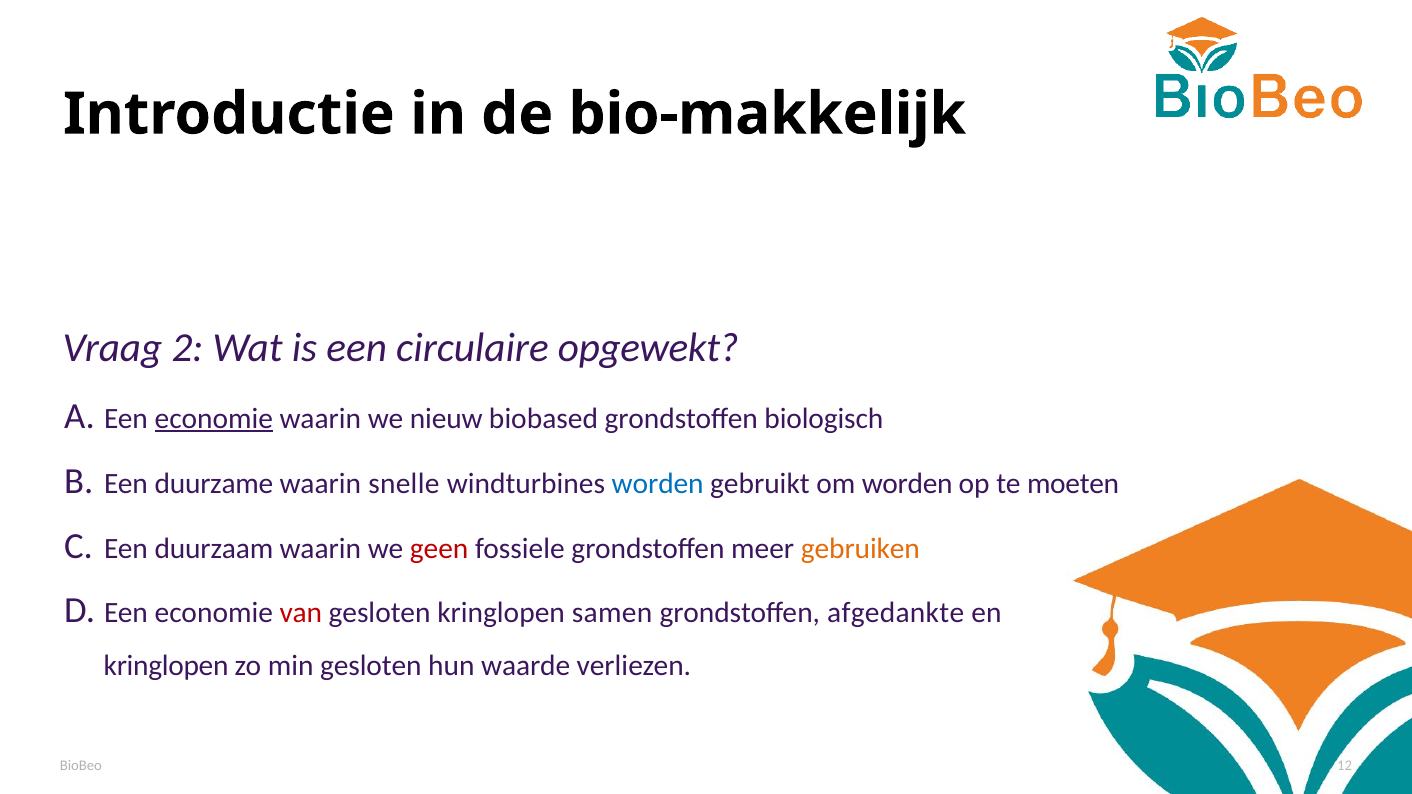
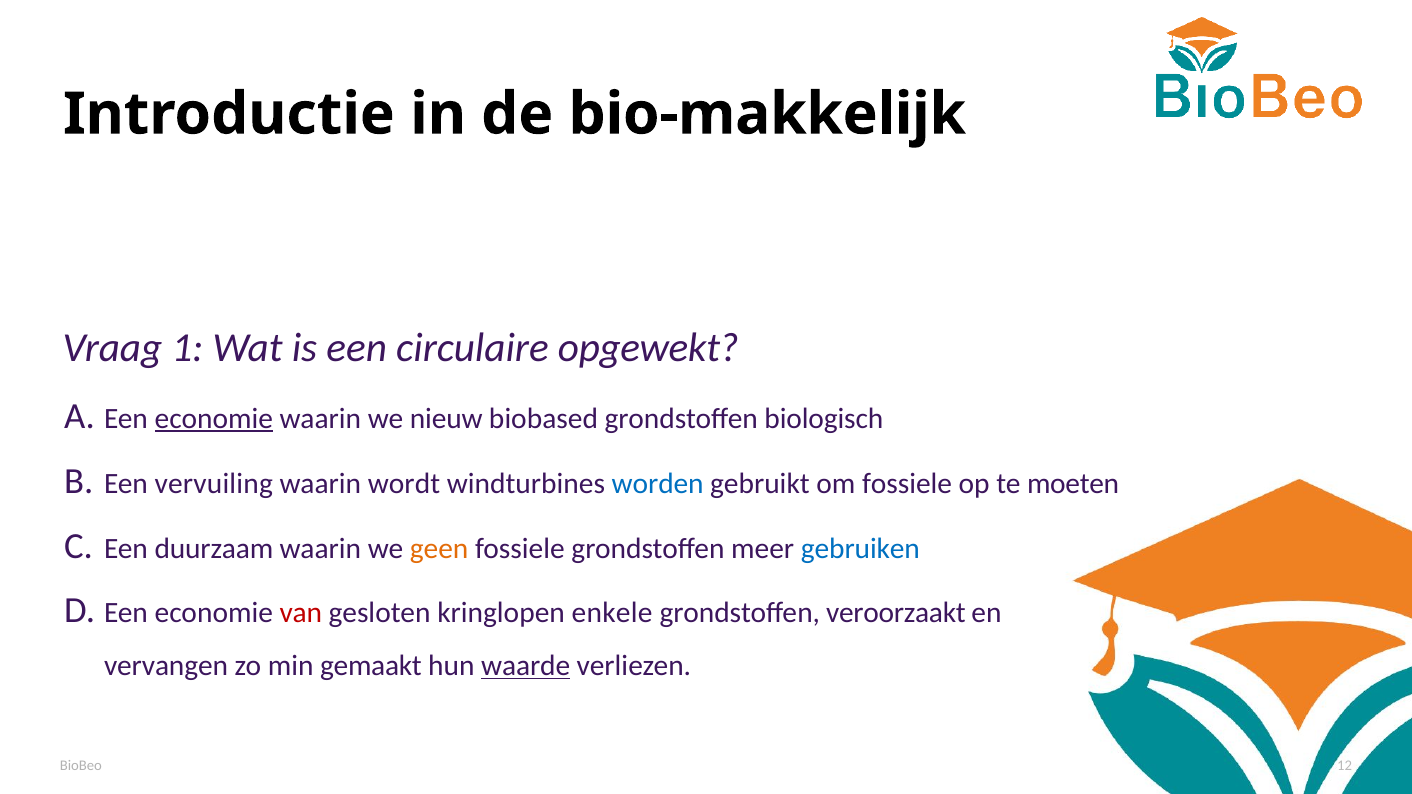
2: 2 -> 1
duurzame: duurzame -> vervuiling
snelle: snelle -> wordt
om worden: worden -> fossiele
geen colour: red -> orange
gebruiken colour: orange -> blue
samen: samen -> enkele
afgedankte: afgedankte -> veroorzaakt
kringlopen at (166, 666): kringlopen -> vervangen
min gesloten: gesloten -> gemaakt
waarde underline: none -> present
